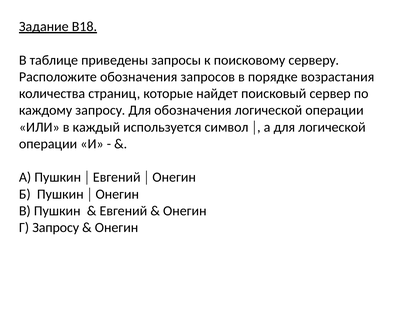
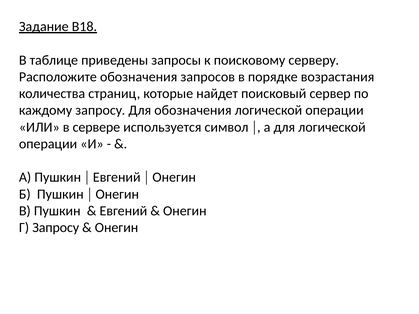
каждый: каждый -> сервере
